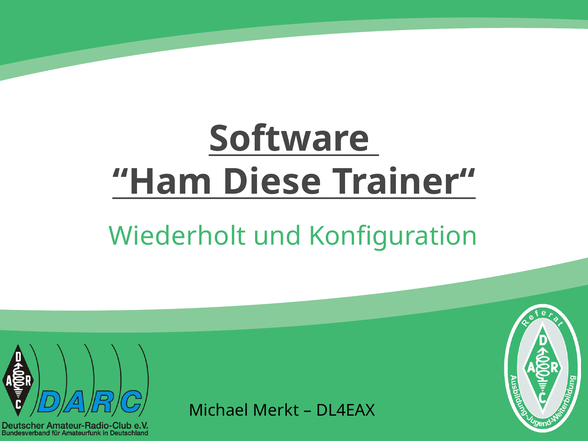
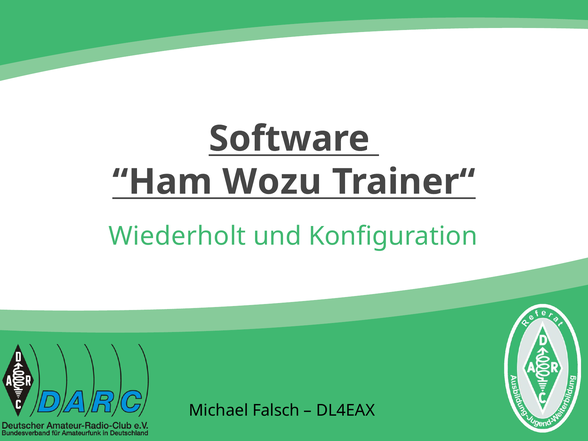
Diese: Diese -> Wozu
Merkt: Merkt -> Falsch
